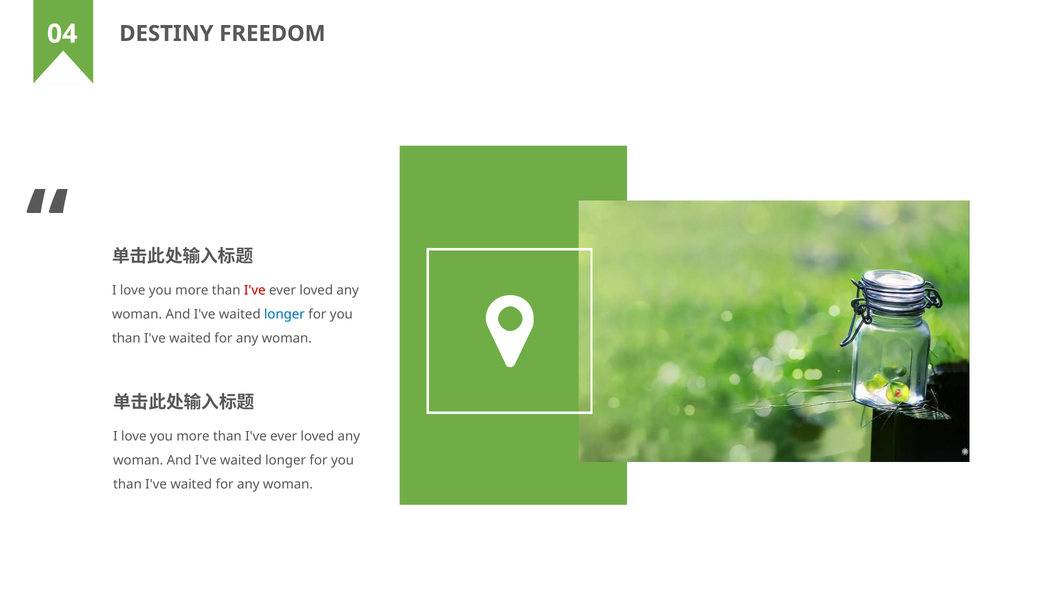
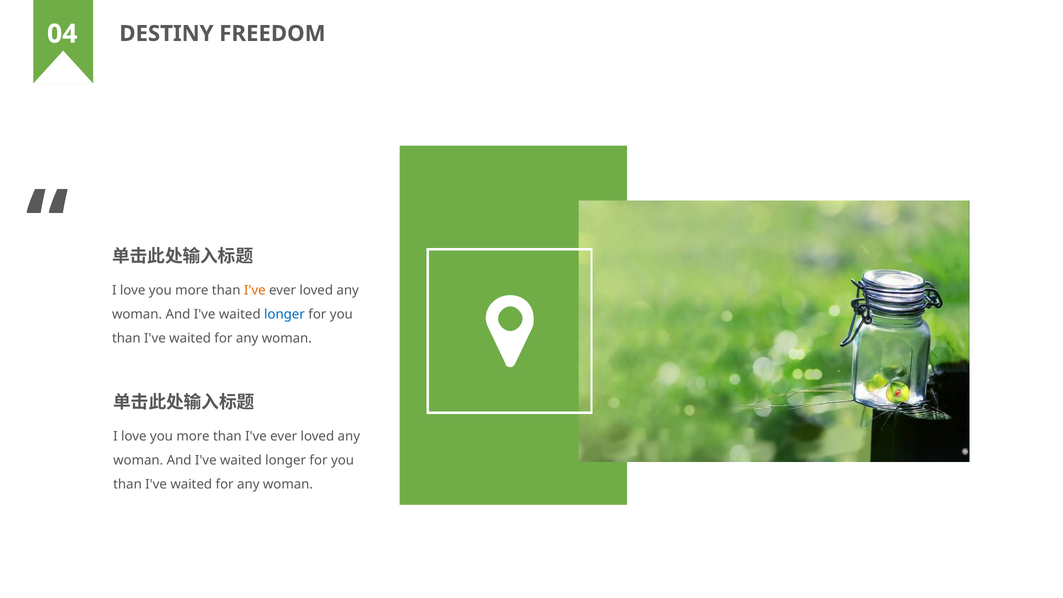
I've at (255, 290) colour: red -> orange
